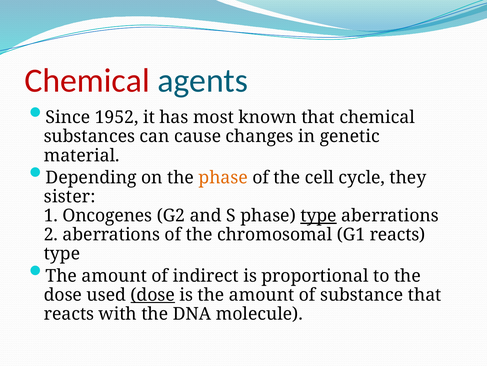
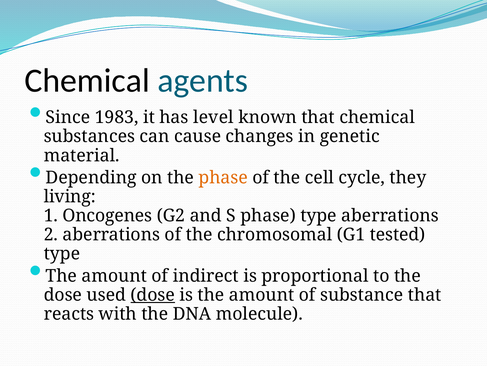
Chemical at (87, 80) colour: red -> black
1952: 1952 -> 1983
most: most -> level
sister: sister -> living
type at (319, 215) underline: present -> none
G1 reacts: reacts -> tested
